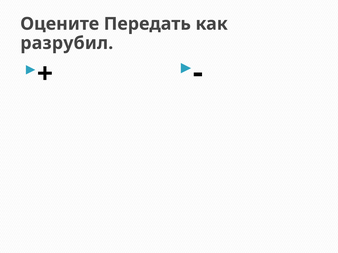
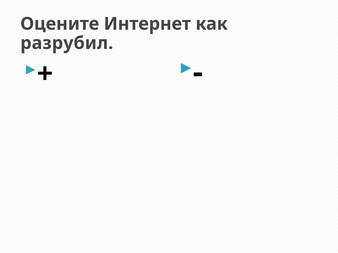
Передать: Передать -> Интернет
